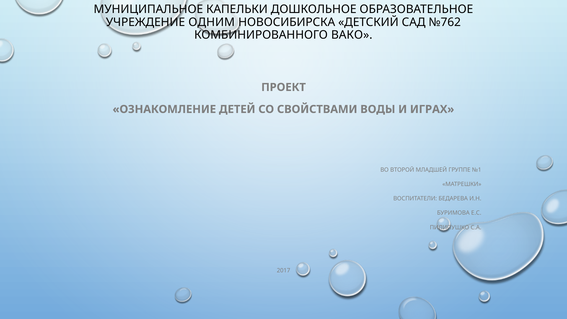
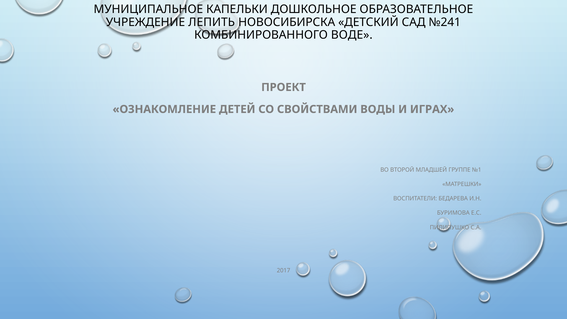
ОДНИМ: ОДНИМ -> ЛЕПИТЬ
№762: №762 -> №241
ВАКО: ВАКО -> ВОДЕ
